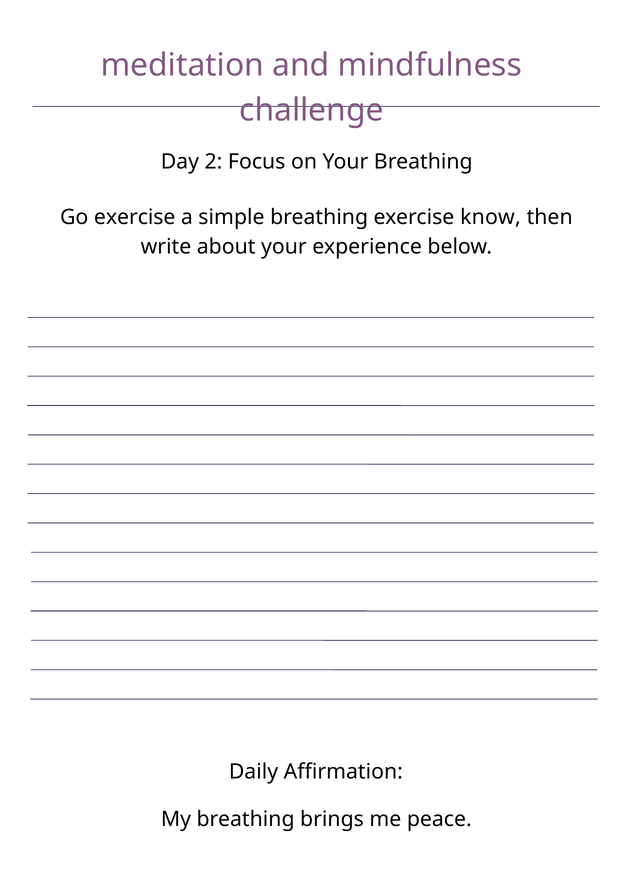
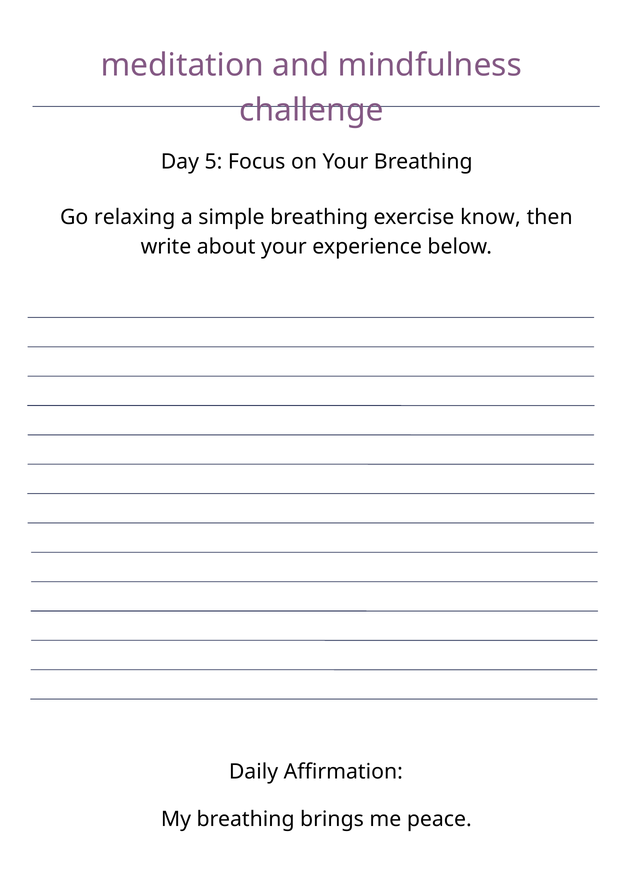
2: 2 -> 5
Go exercise: exercise -> relaxing
